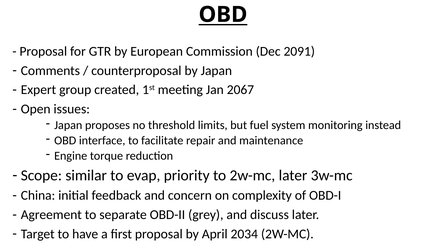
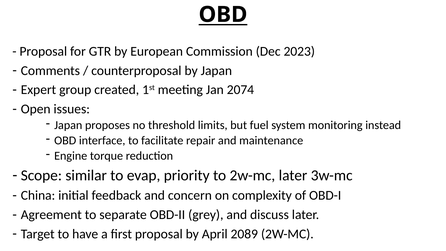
2091: 2091 -> 2023
2067: 2067 -> 2074
2034: 2034 -> 2089
